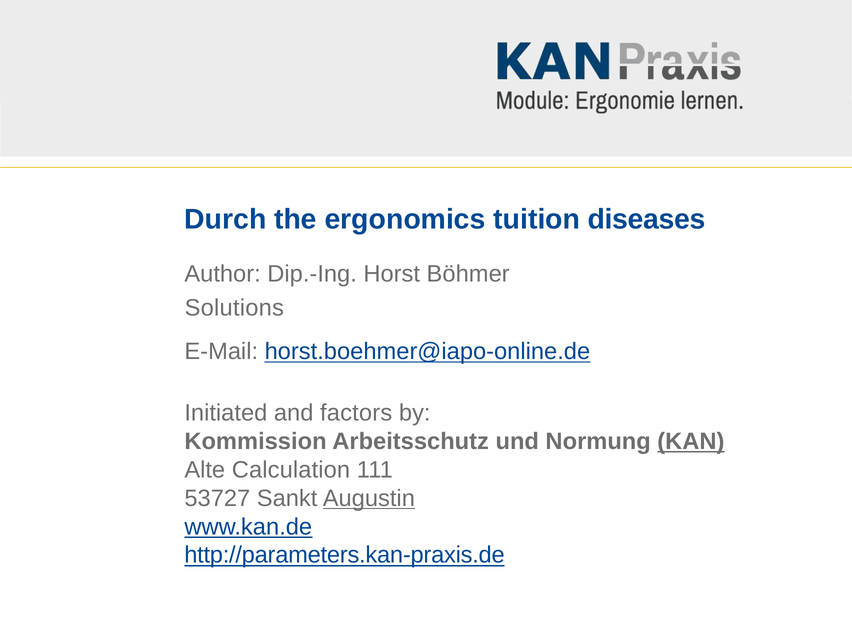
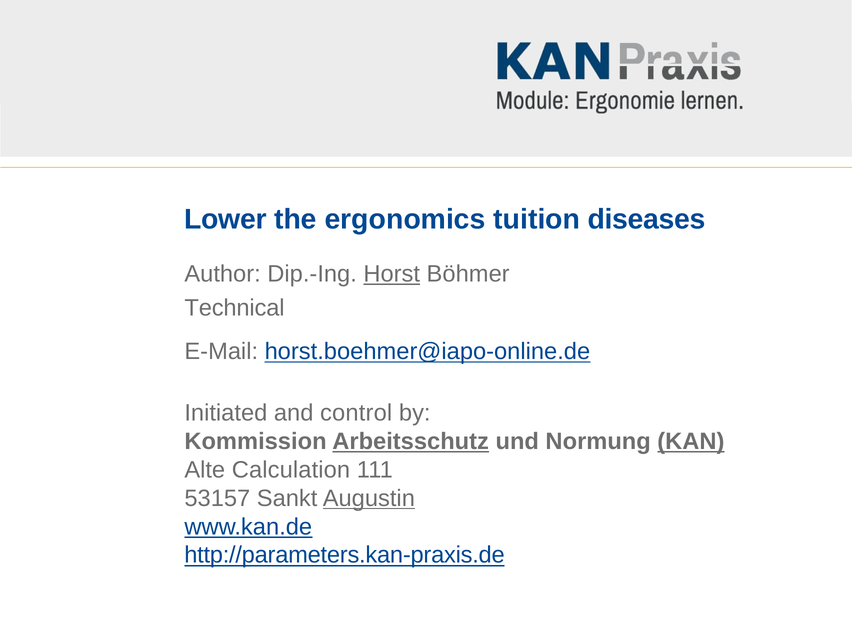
Durch: Durch -> Lower
Horst underline: none -> present
Solutions: Solutions -> Technical
factors: factors -> control
Arbeitsschutz underline: none -> present
53727: 53727 -> 53157
